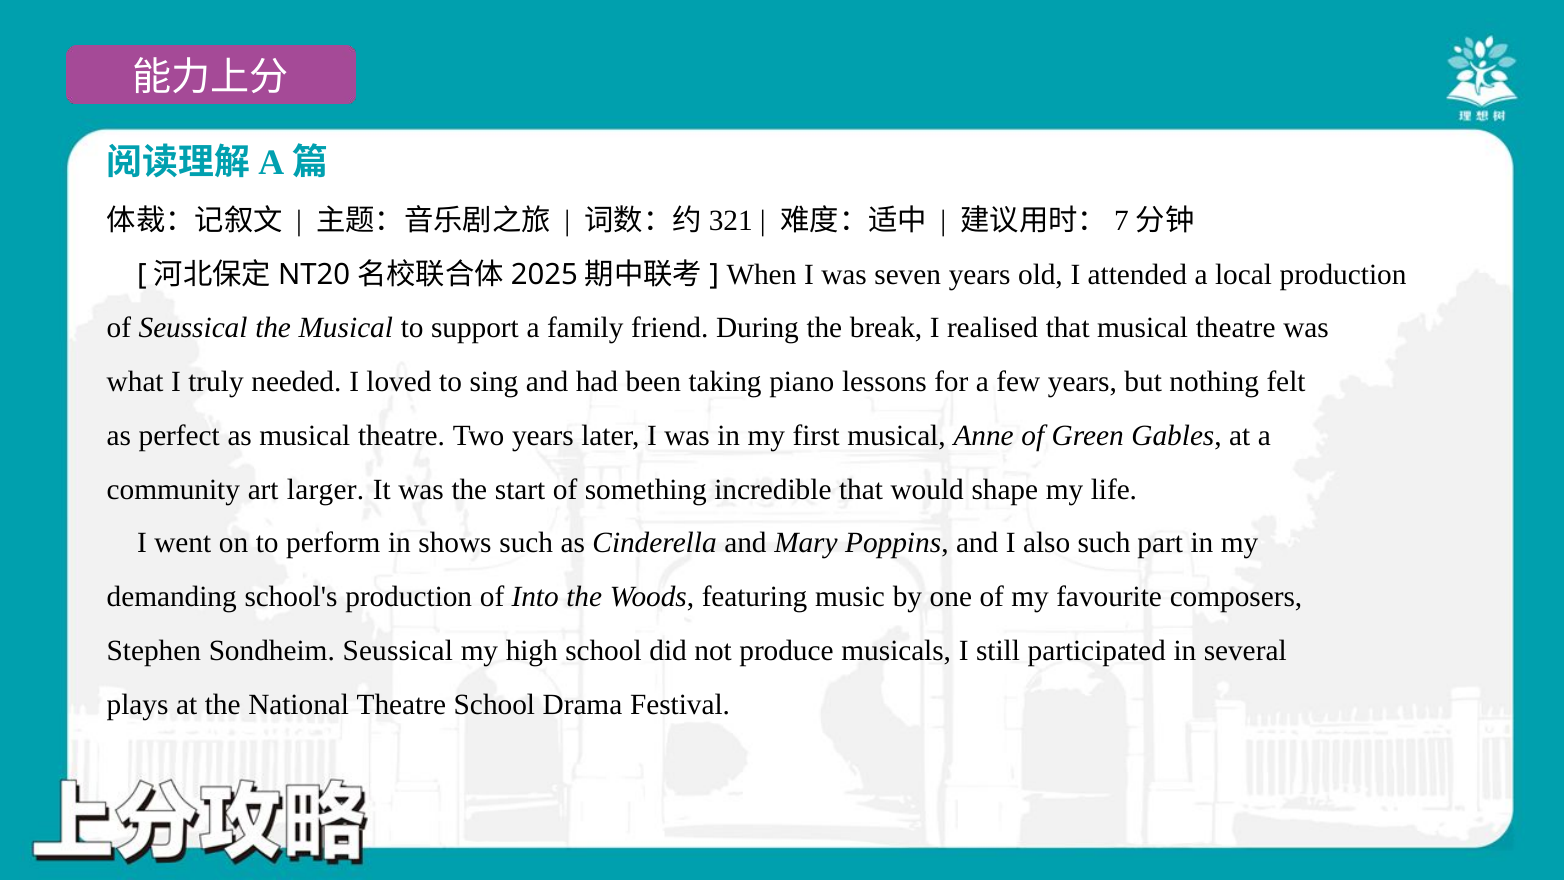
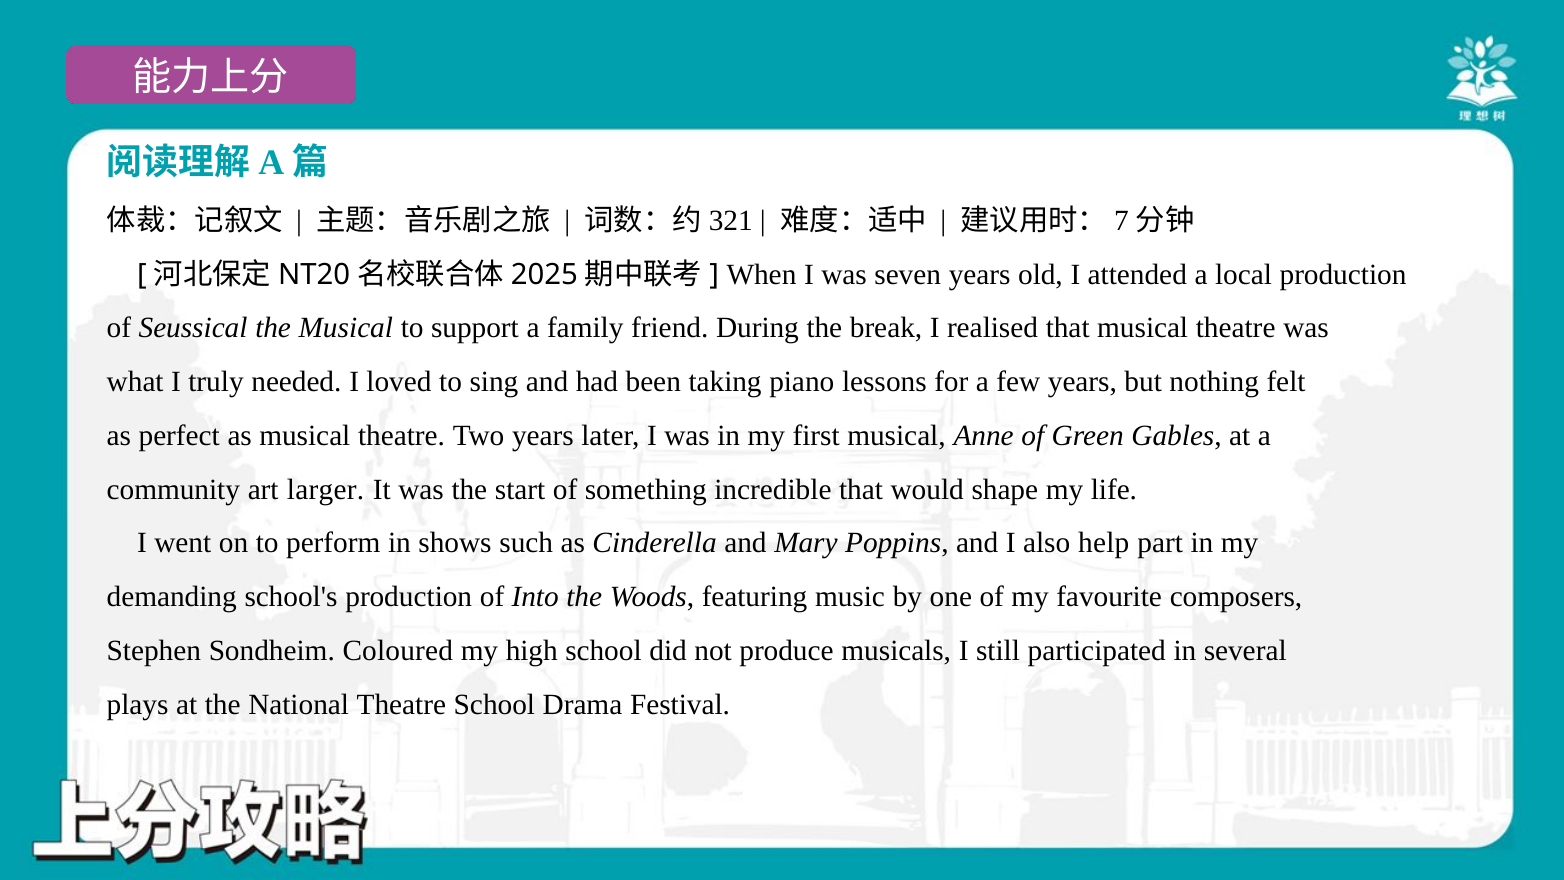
also such: such -> help
Sondheim Seussical: Seussical -> Coloured
